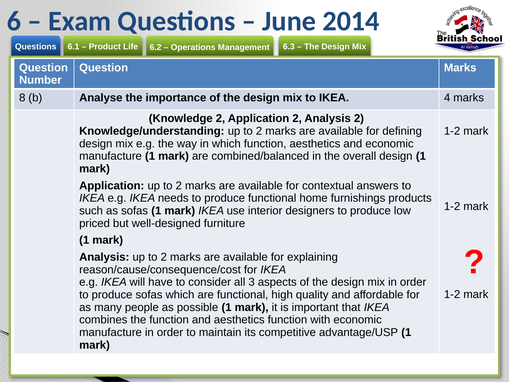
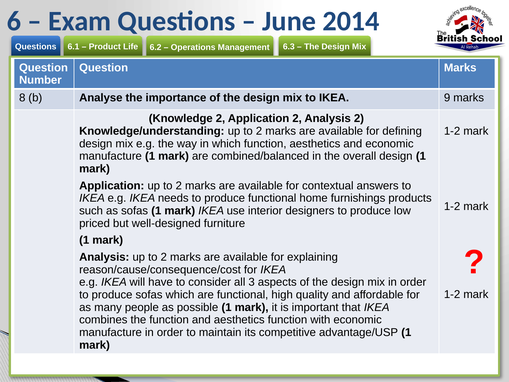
4: 4 -> 9
